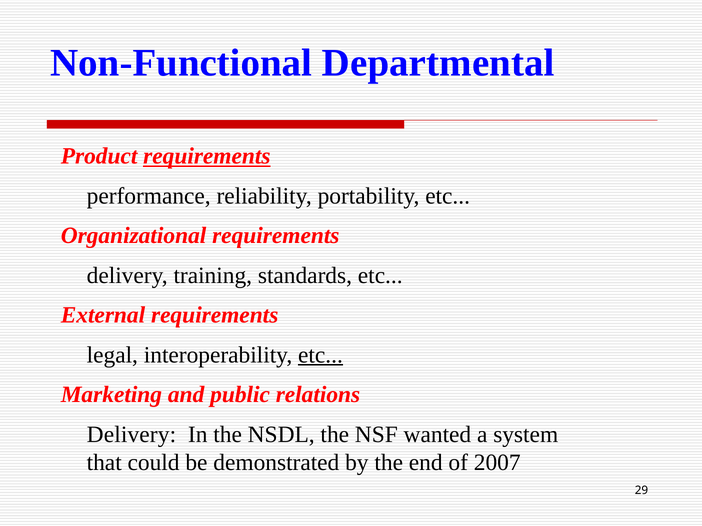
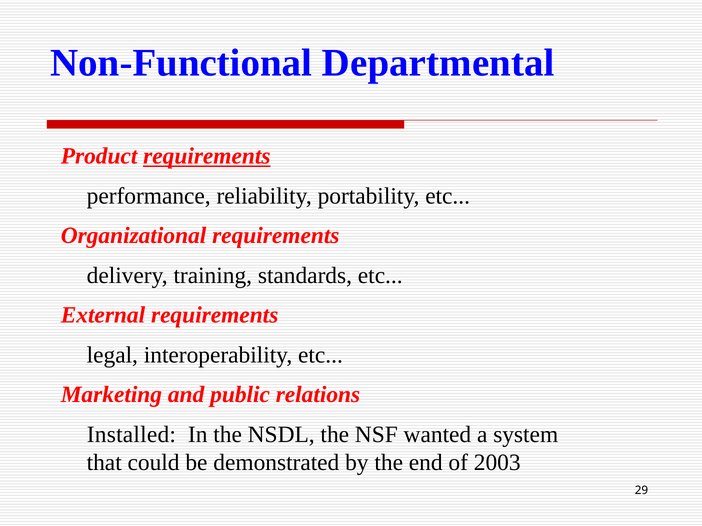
etc at (320, 355) underline: present -> none
Delivery at (131, 435): Delivery -> Installed
2007: 2007 -> 2003
